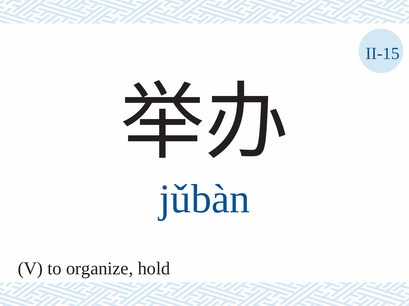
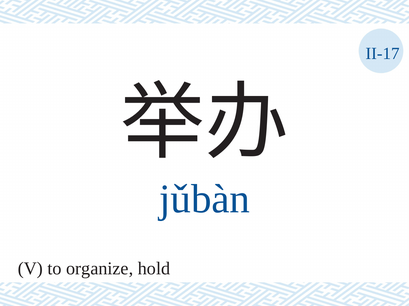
II-15: II-15 -> II-17
